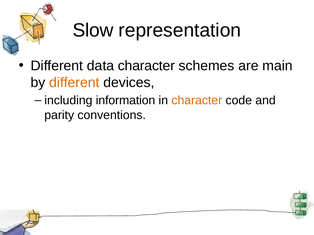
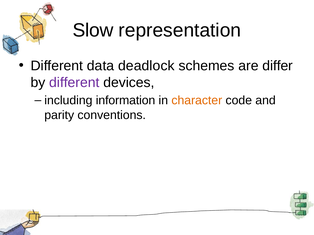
data character: character -> deadlock
main: main -> differ
different at (74, 83) colour: orange -> purple
